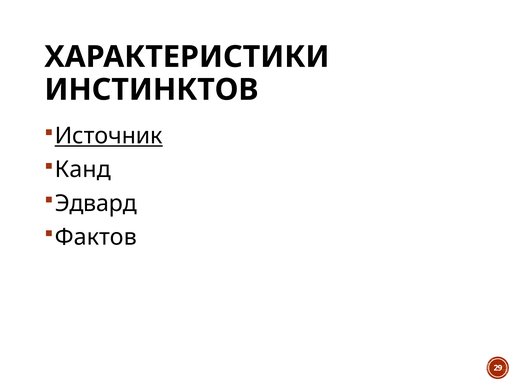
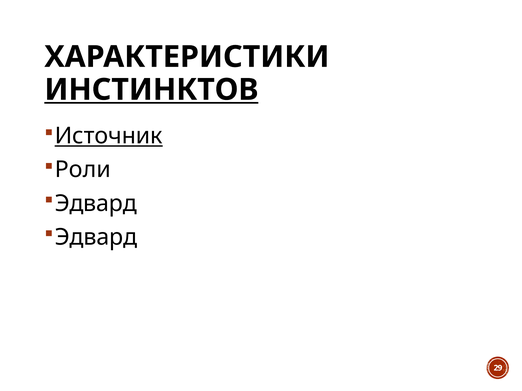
ИНСТИНКТОВ underline: none -> present
Канд: Канд -> Роли
Фактов at (96, 237): Фактов -> Эдвард
